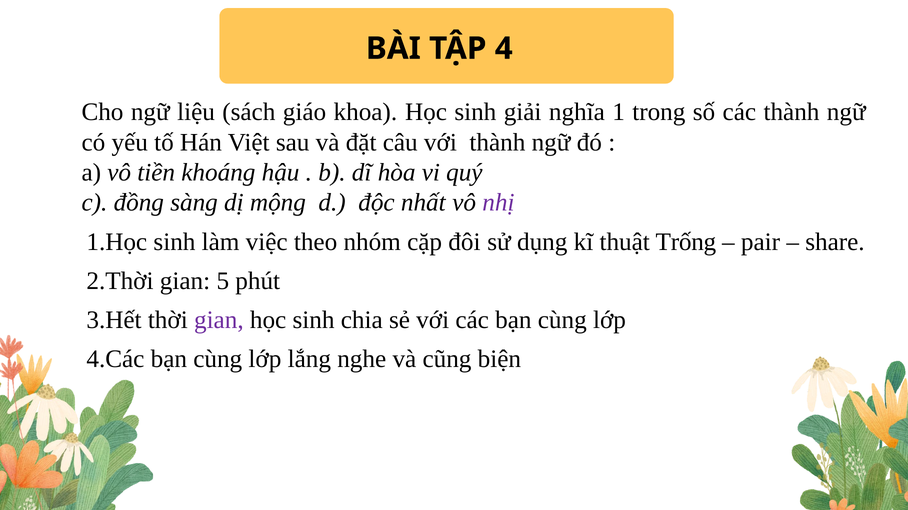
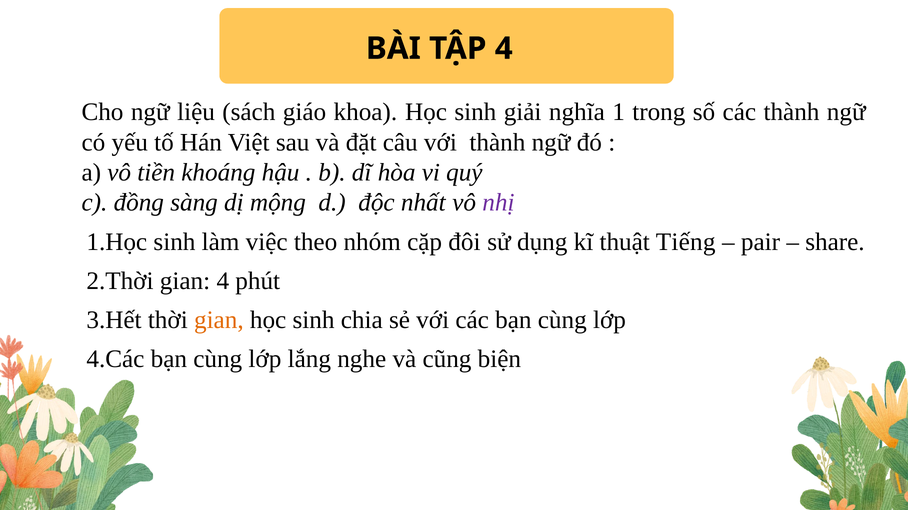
Trống: Trống -> Tiếng
gian 5: 5 -> 4
gian at (219, 320) colour: purple -> orange
